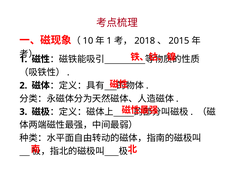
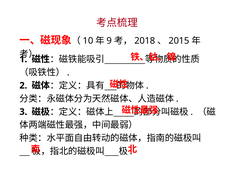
1 at (109, 41): 1 -> 9
